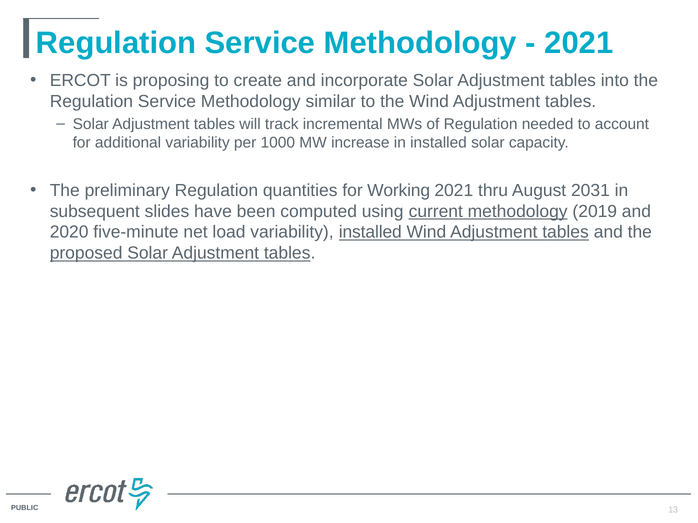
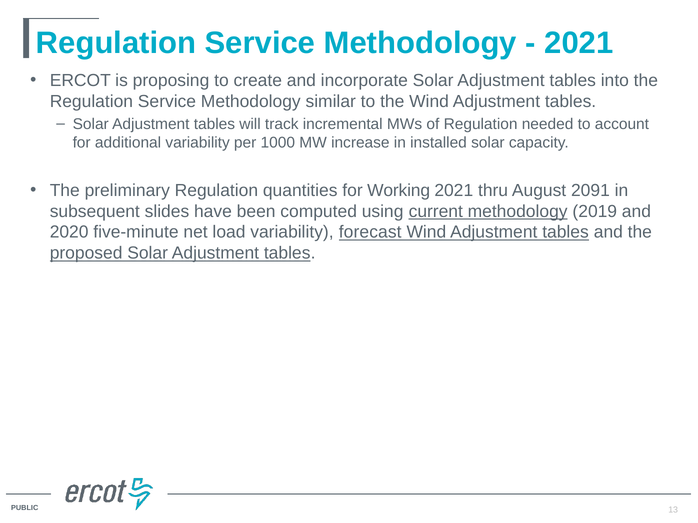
2031: 2031 -> 2091
variability installed: installed -> forecast
